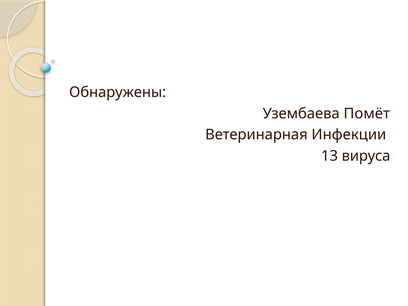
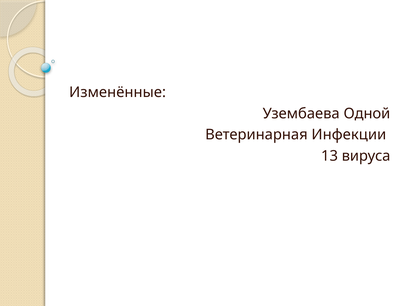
Обнаружены: Обнаружены -> Изменённые
Помёт: Помёт -> Одной
